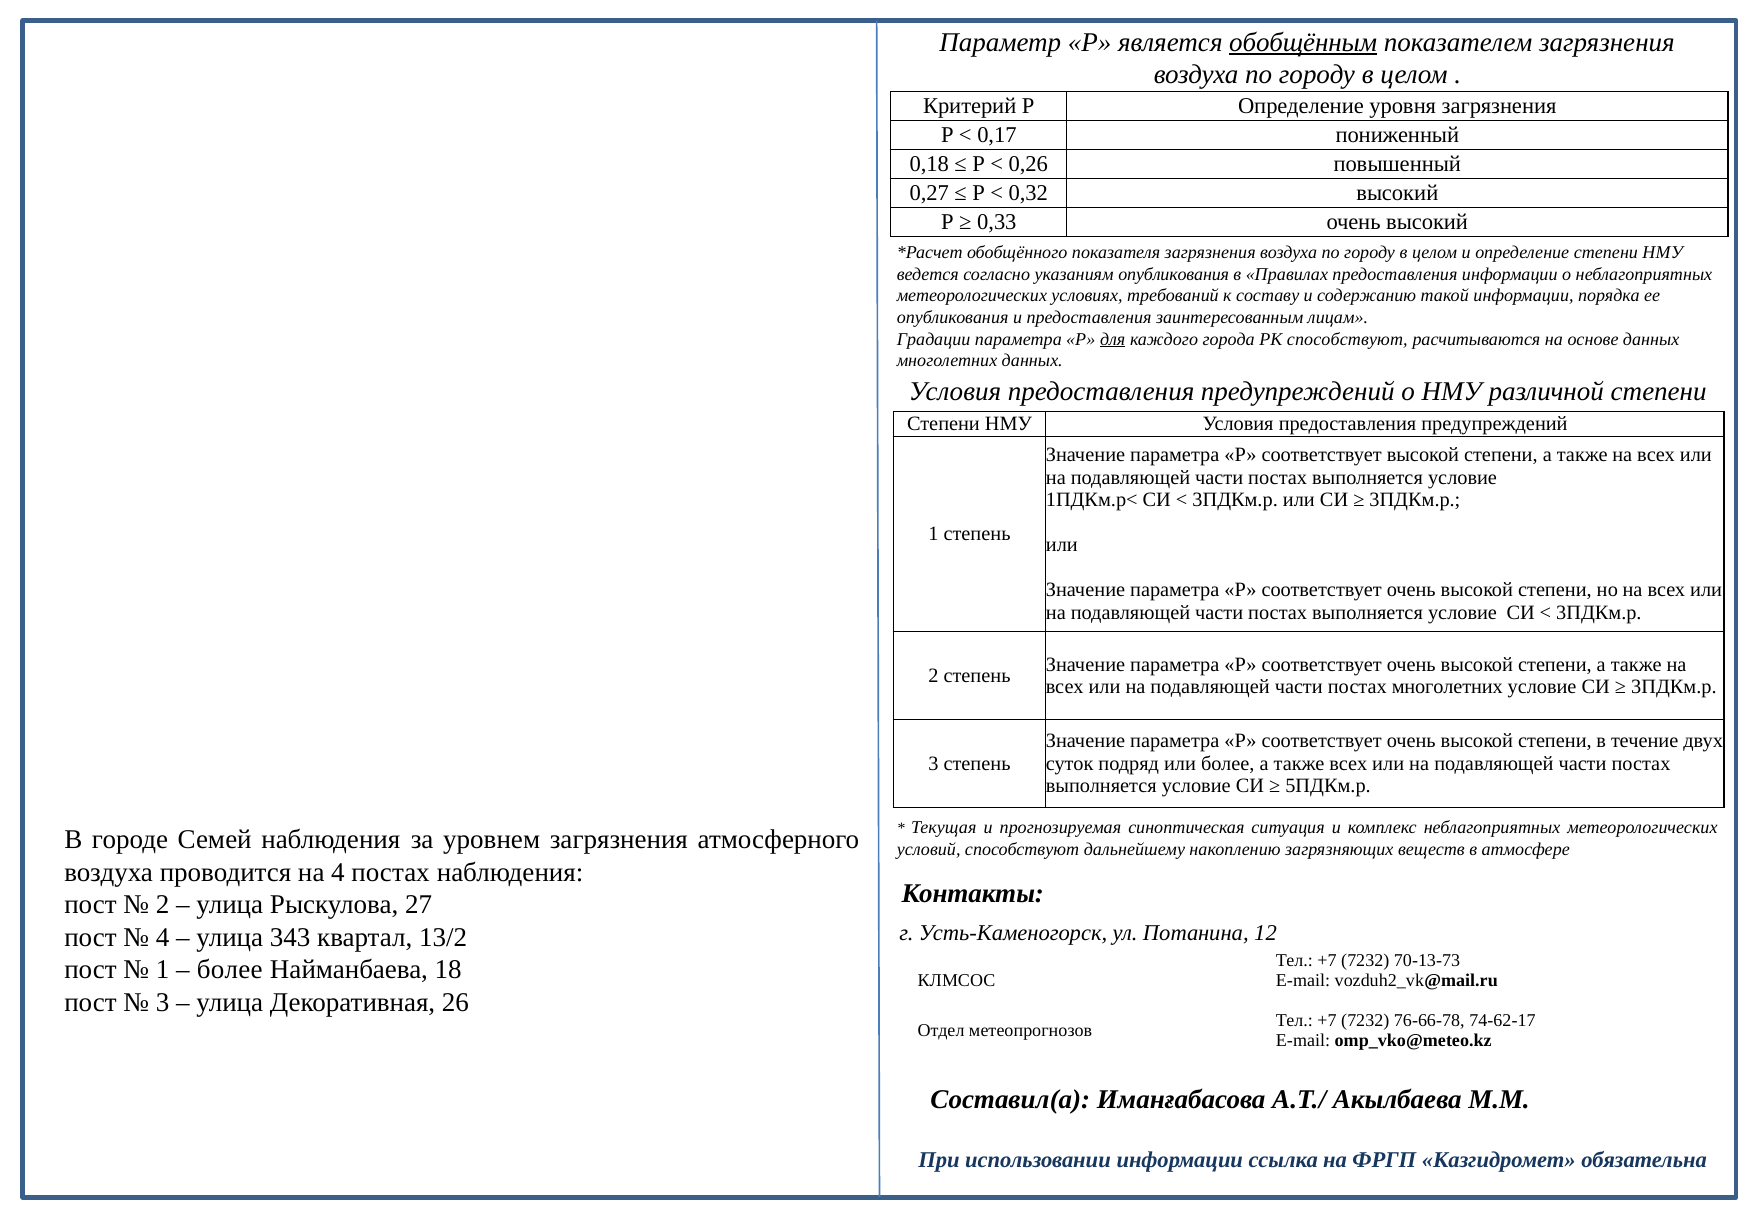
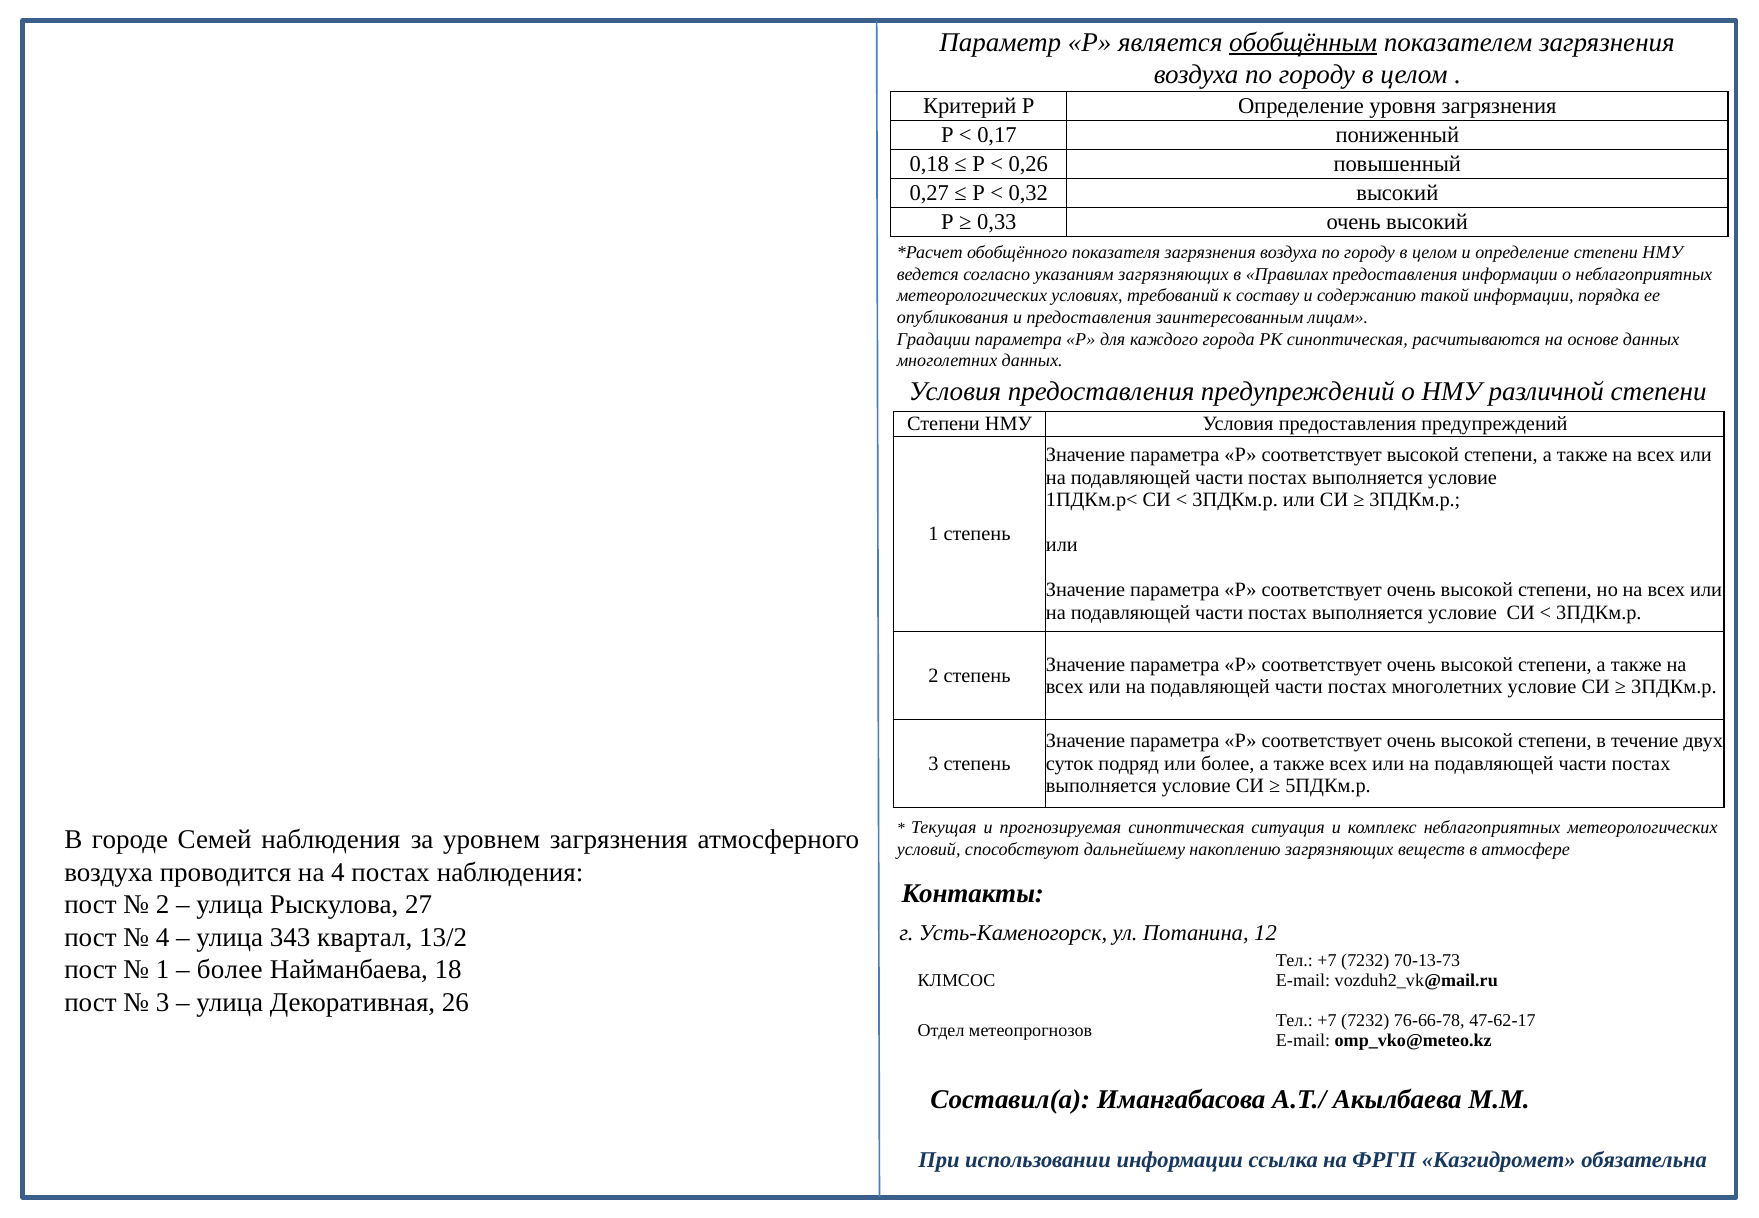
указаниям опубликования: опубликования -> загрязняющих
для underline: present -> none
РК способствуют: способствуют -> синоптическая
74-62-17: 74-62-17 -> 47-62-17
